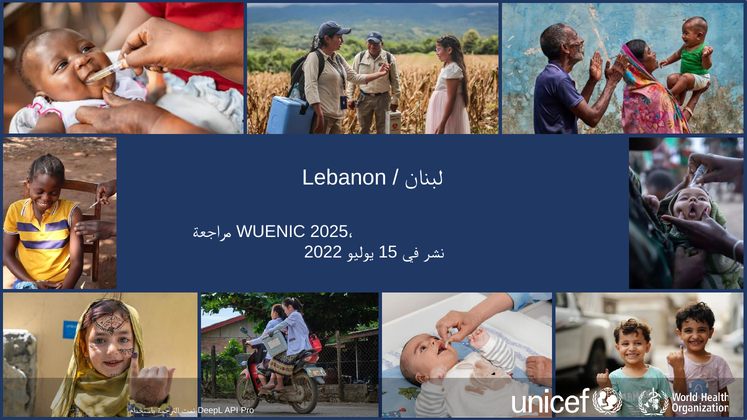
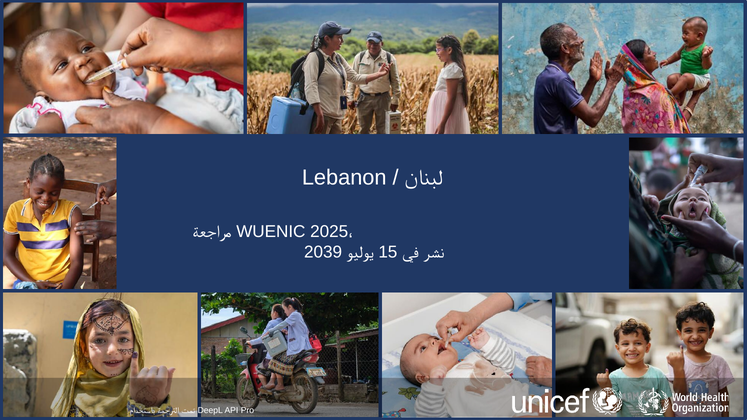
2022: 2022 -> 2039
